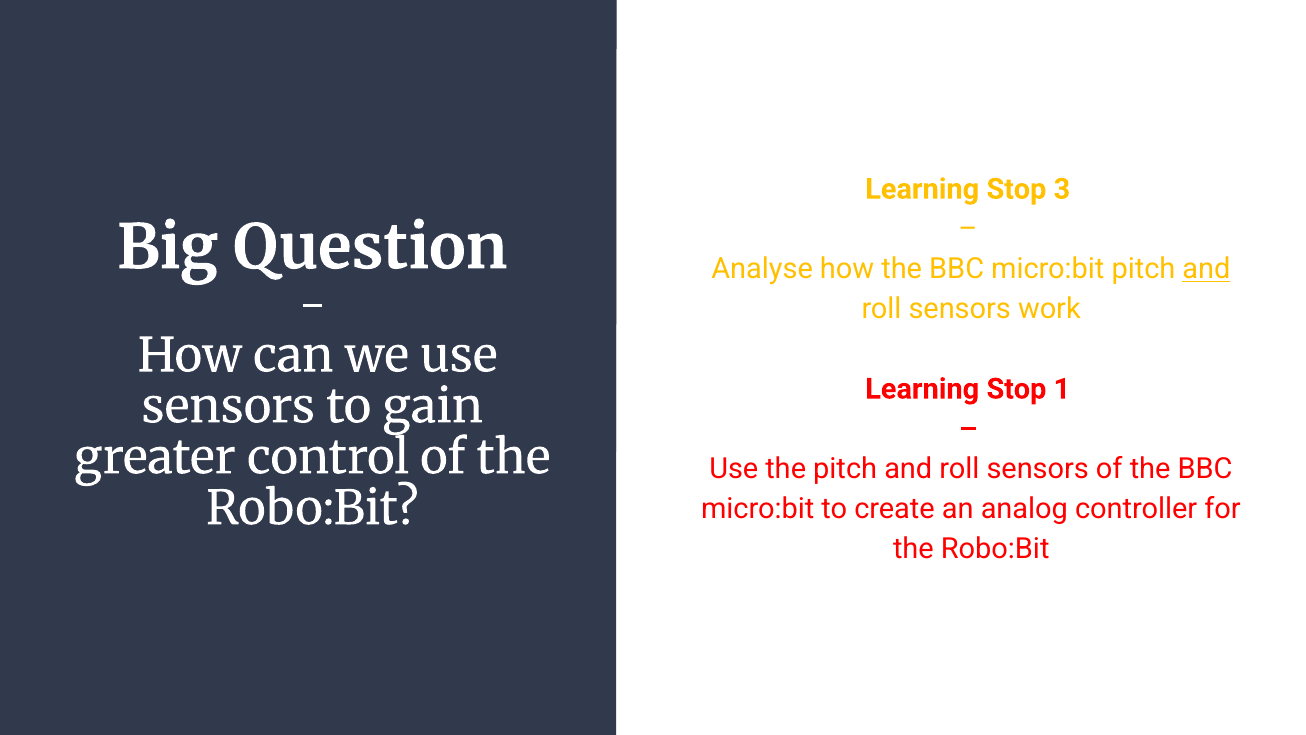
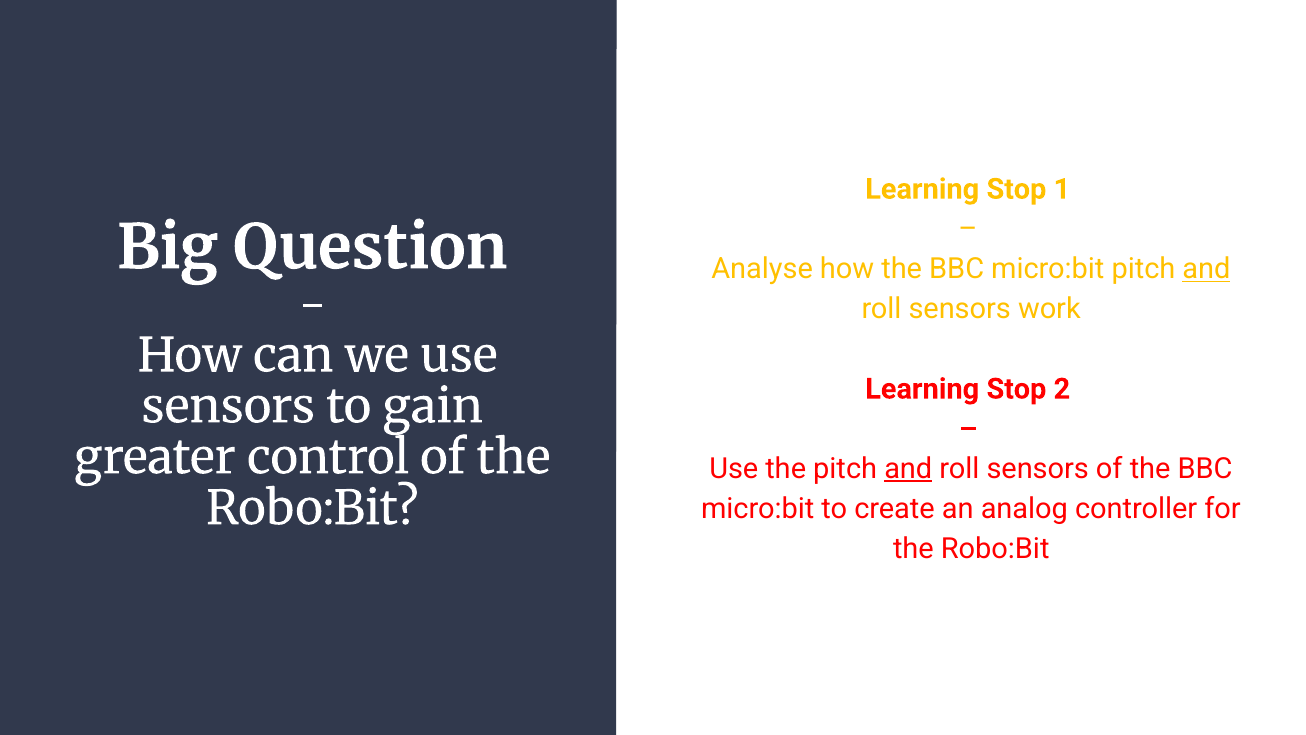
3: 3 -> 1
1: 1 -> 2
and at (908, 469) underline: none -> present
